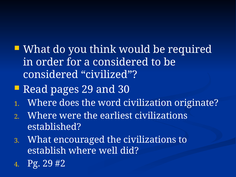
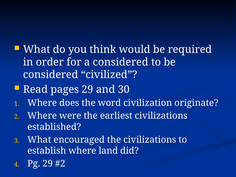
well: well -> land
